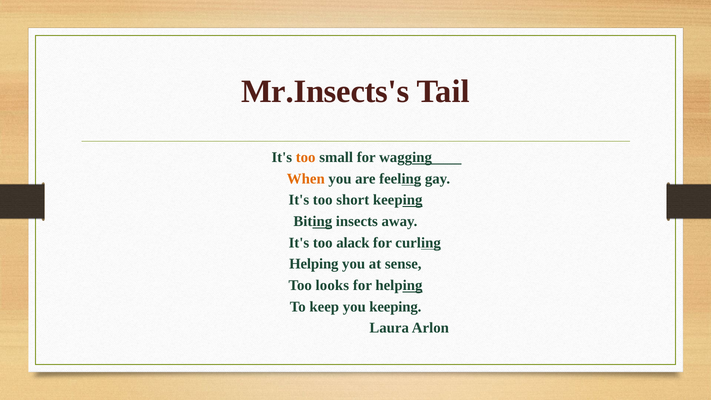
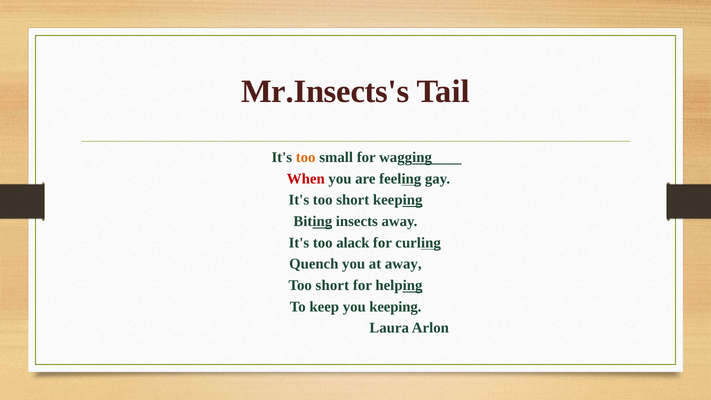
When colour: orange -> red
Helping at (314, 264): Helping -> Quench
at sense: sense -> away
looks at (332, 285): looks -> short
